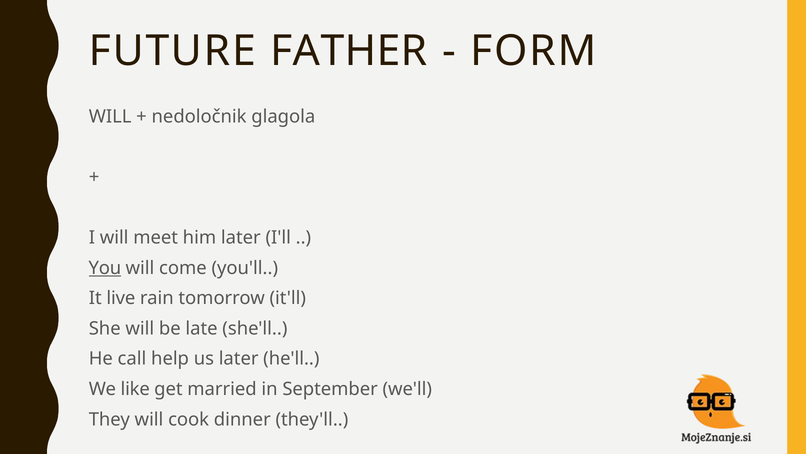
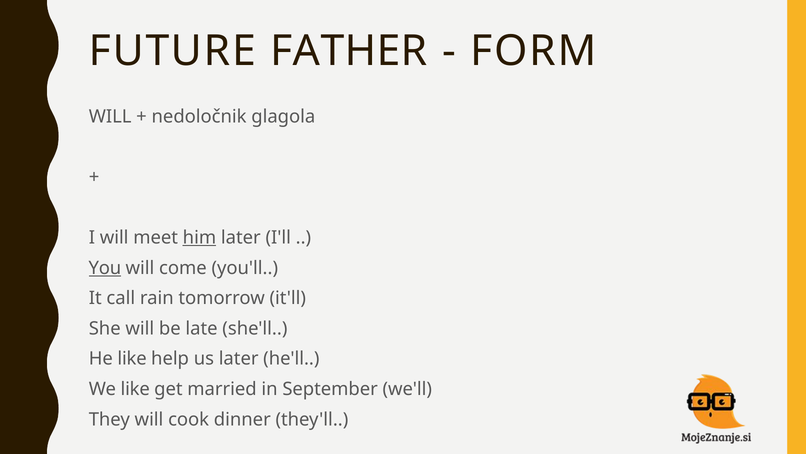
him underline: none -> present
live: live -> call
He call: call -> like
